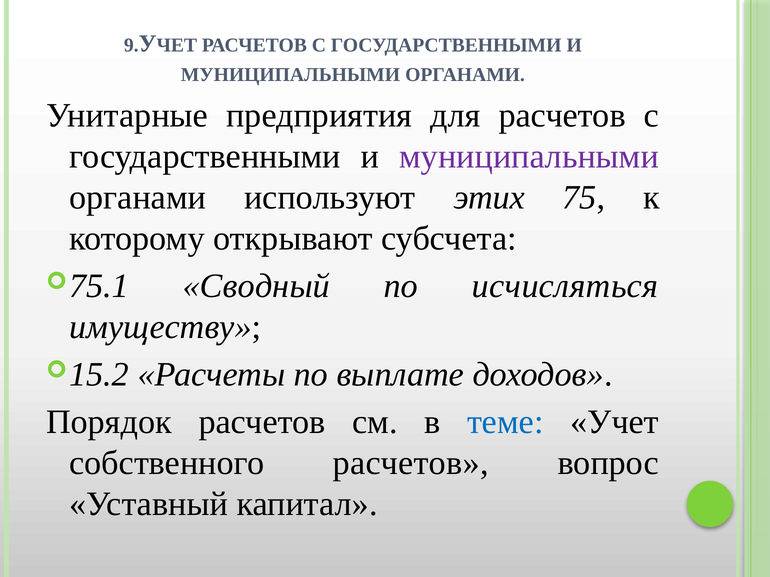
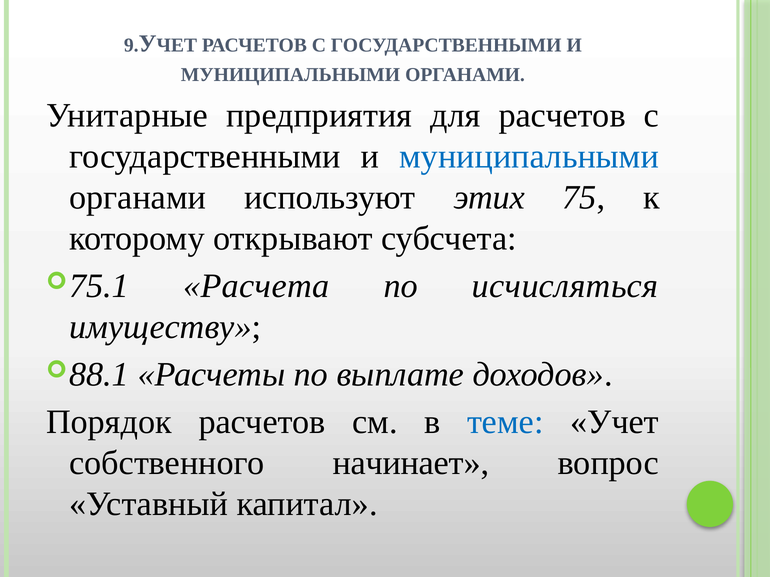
муниципальными at (529, 156) colour: purple -> blue
Сводный: Сводный -> Расчета
15.2: 15.2 -> 88.1
собственного расчетов: расчетов -> начинает
